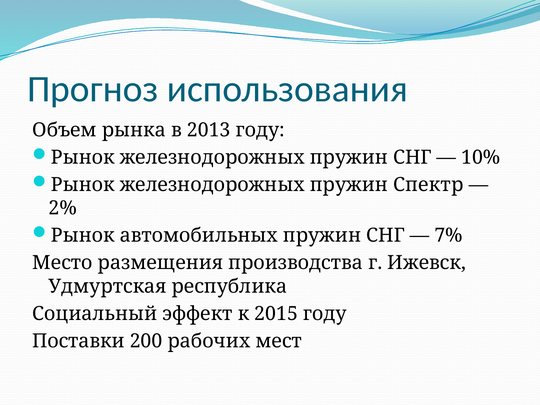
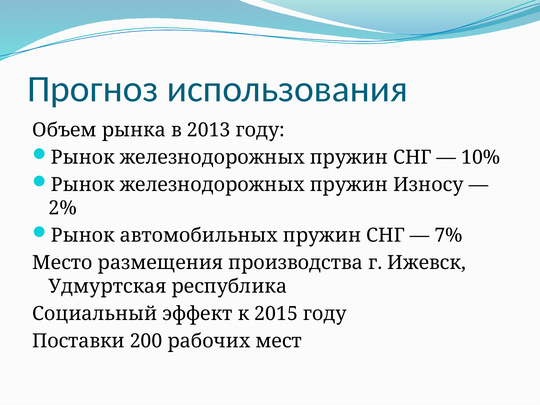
Спектр: Спектр -> Износу
